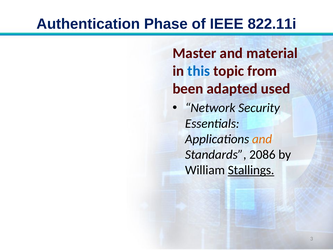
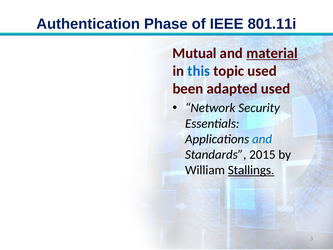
822.11i: 822.11i -> 801.11i
Master: Master -> Mutual
material underline: none -> present
topic from: from -> used
and at (262, 139) colour: orange -> blue
2086: 2086 -> 2015
